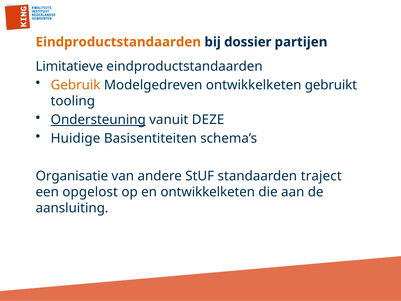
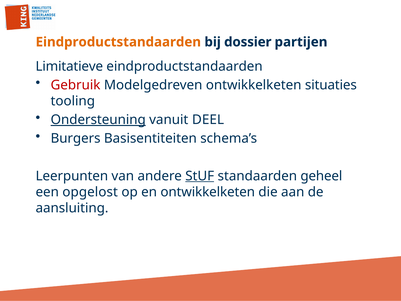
Gebruik colour: orange -> red
gebruikt: gebruikt -> situaties
DEZE: DEZE -> DEEL
Huidige: Huidige -> Burgers
Organisatie: Organisatie -> Leerpunten
StUF underline: none -> present
traject: traject -> geheel
